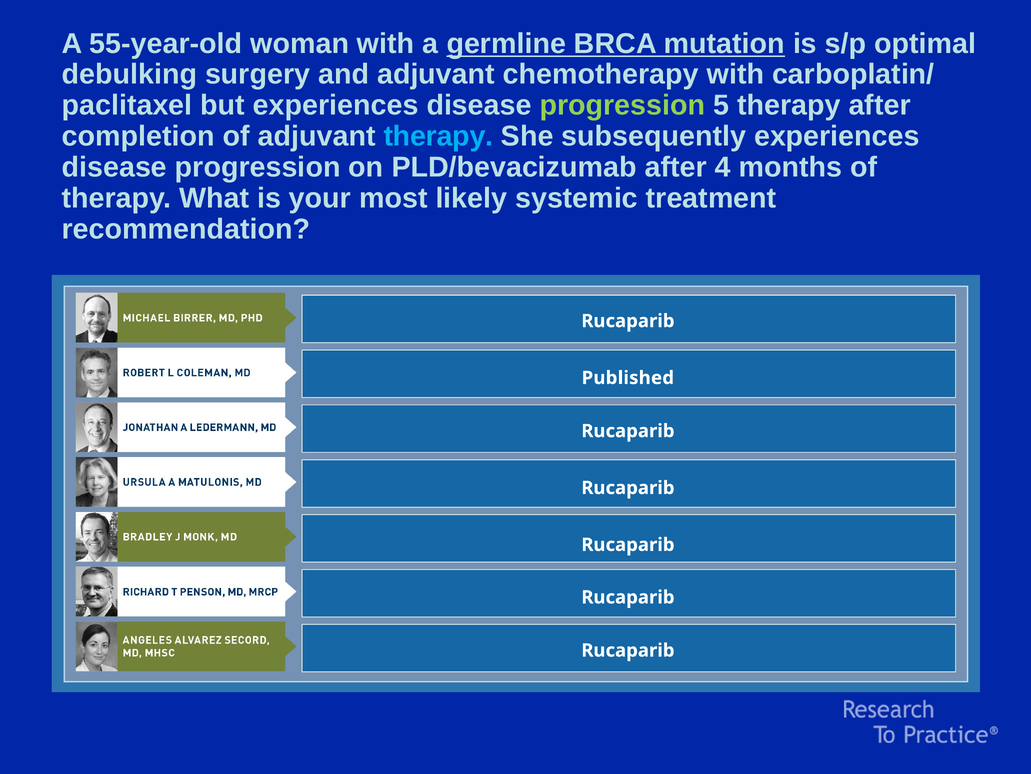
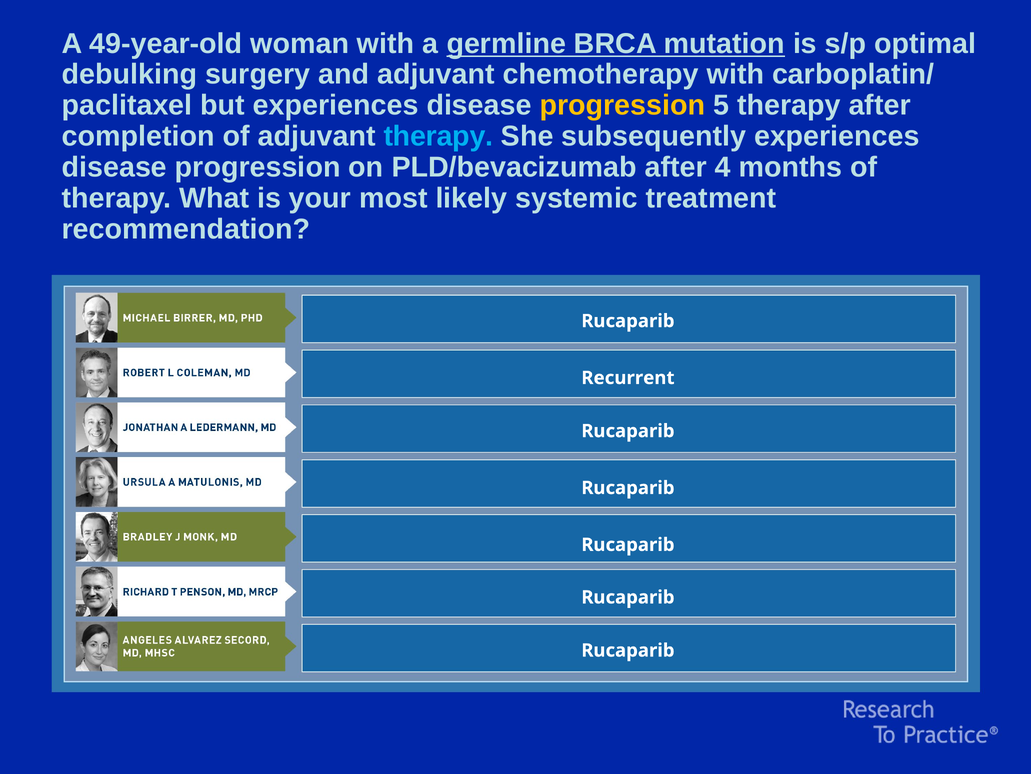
55-year-old: 55-year-old -> 49-year-old
progression at (622, 105) colour: light green -> yellow
Published: Published -> Recurrent
